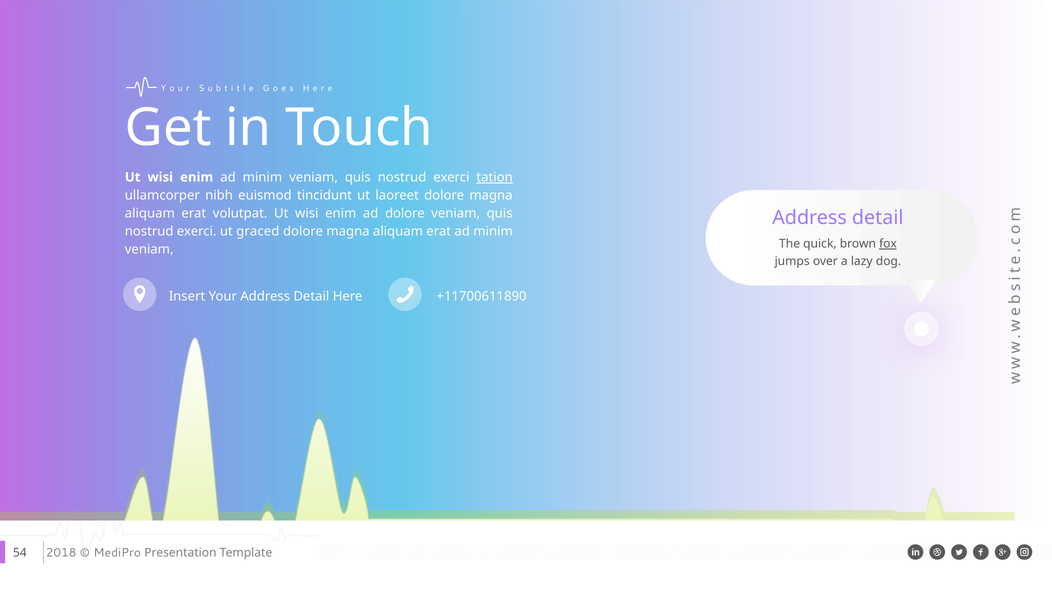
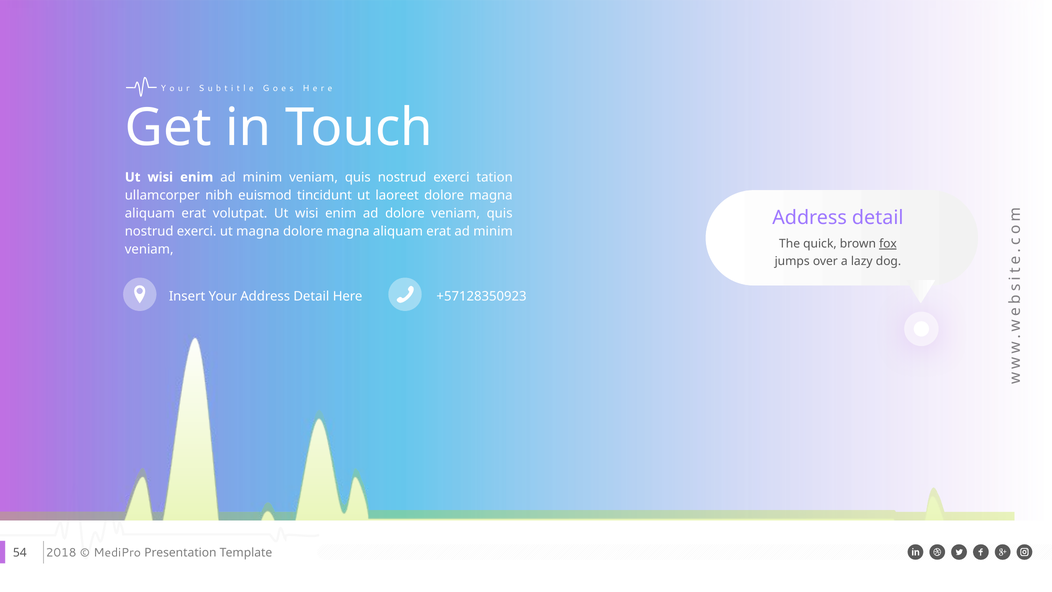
tation underline: present -> none
ut graced: graced -> magna
+11700611890: +11700611890 -> +57128350923
